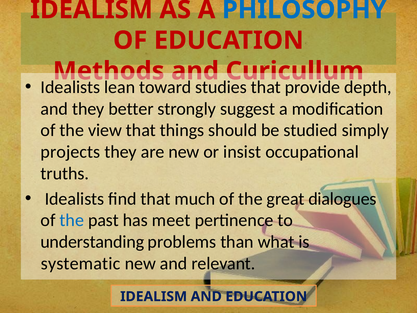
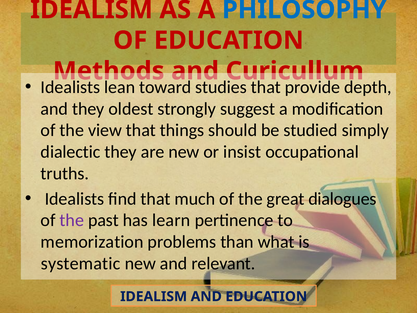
better: better -> oldest
projects: projects -> dialectic
the at (72, 220) colour: blue -> purple
meet: meet -> learn
understanding: understanding -> memorization
